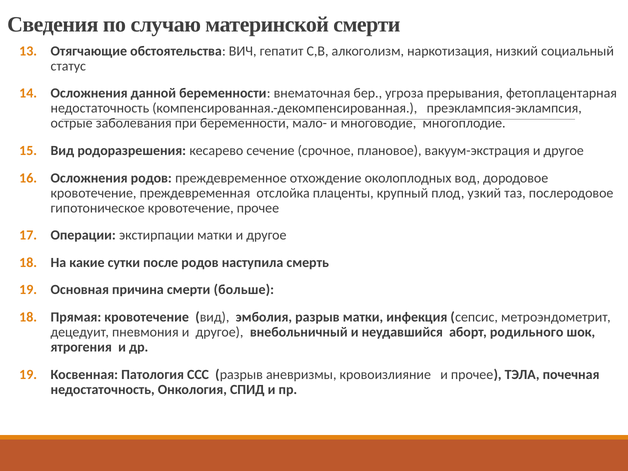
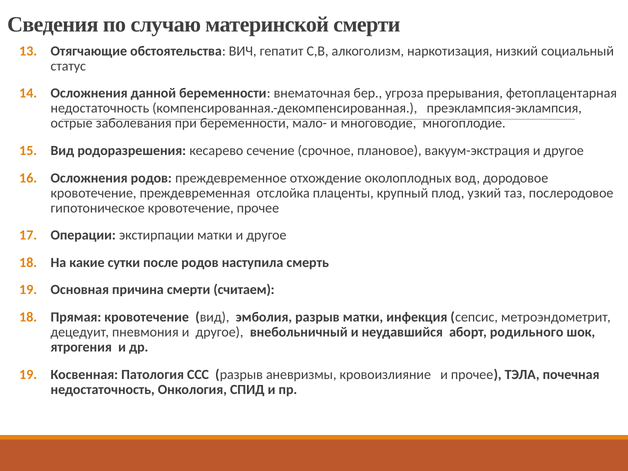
больше: больше -> считаем
